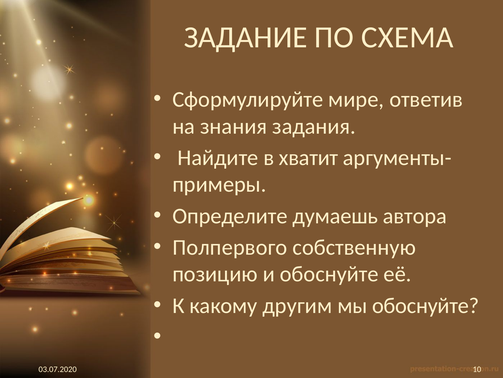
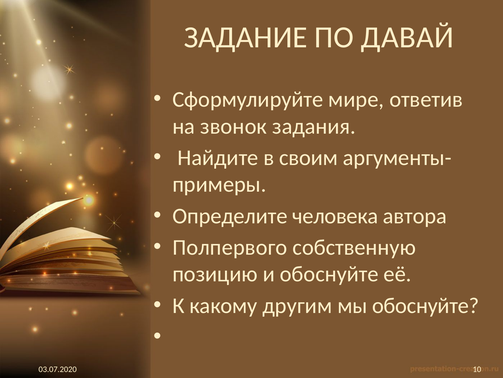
СХЕМА: СХЕМА -> ДАВАЙ
знания: знания -> звонок
хватит: хватит -> своим
думаешь: думаешь -> человека
